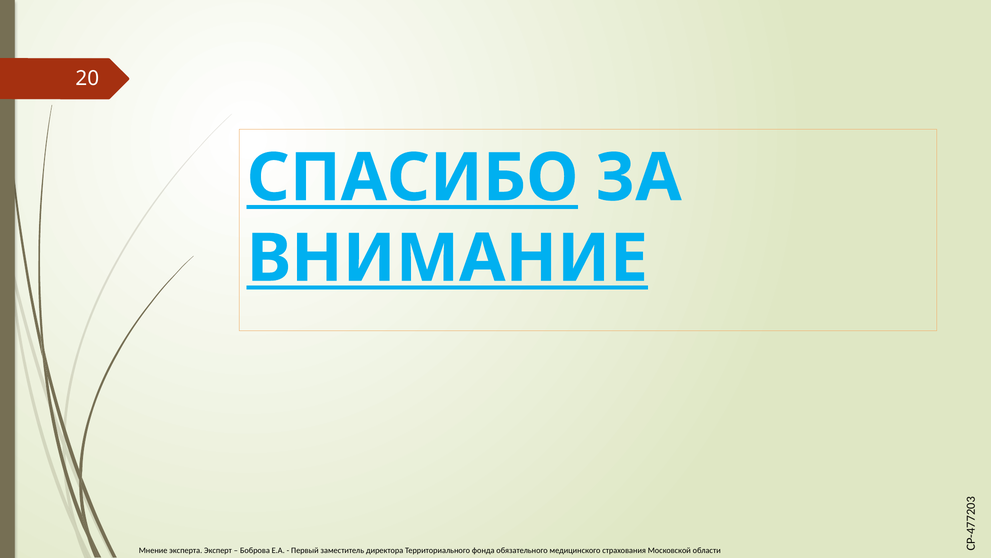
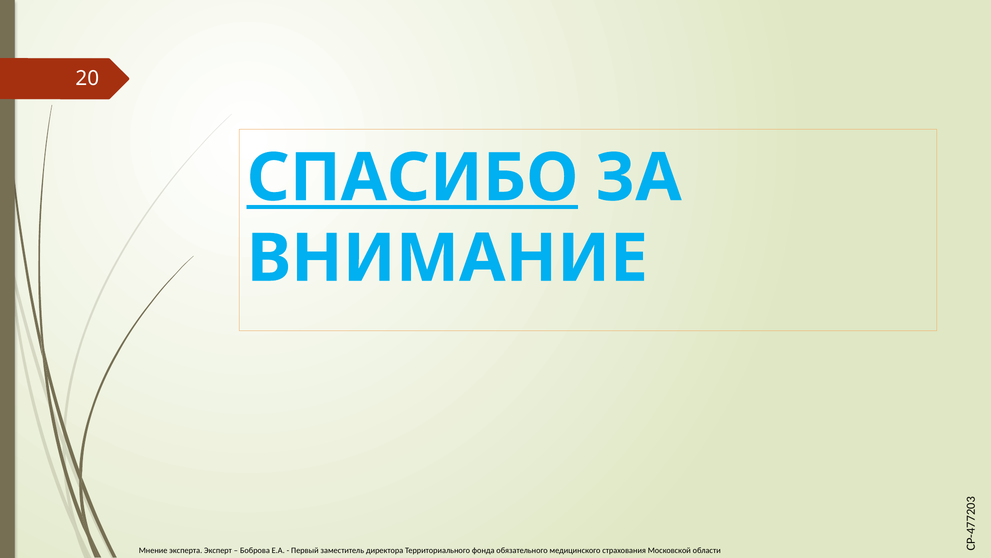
ВНИМАНИЕ underline: present -> none
